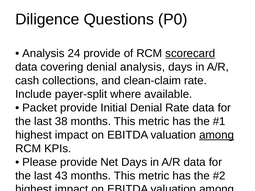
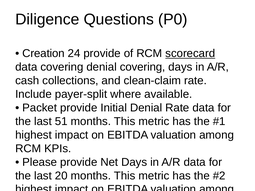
Analysis at (43, 53): Analysis -> Creation
denial analysis: analysis -> covering
38: 38 -> 51
among at (217, 135) underline: present -> none
43: 43 -> 20
